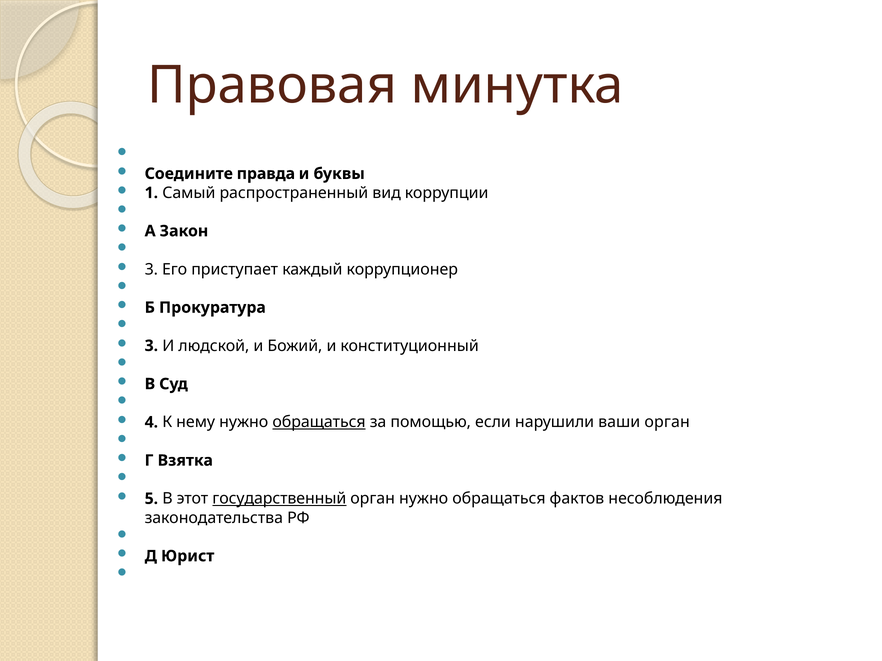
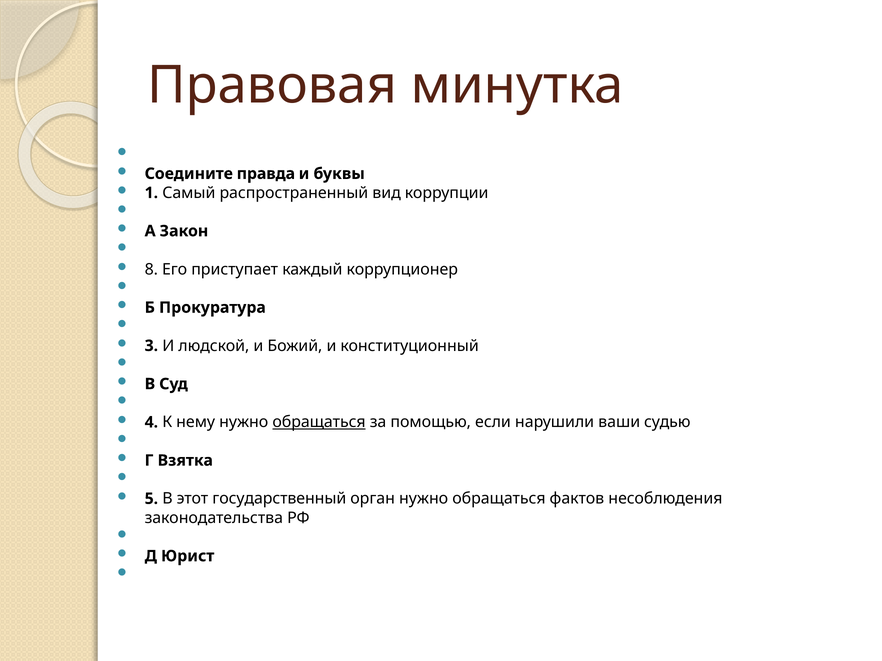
3 at (151, 269): 3 -> 8
ваши орган: орган -> судью
государственный underline: present -> none
